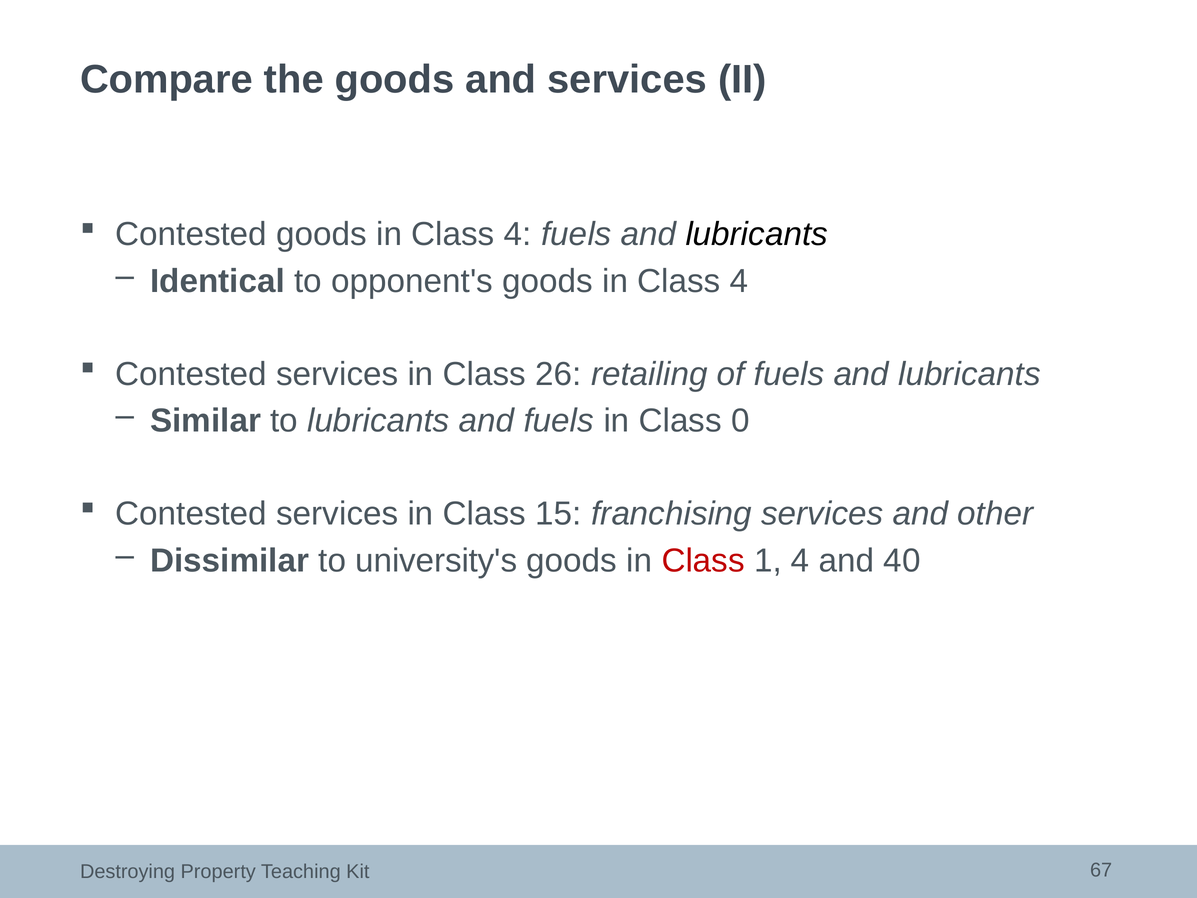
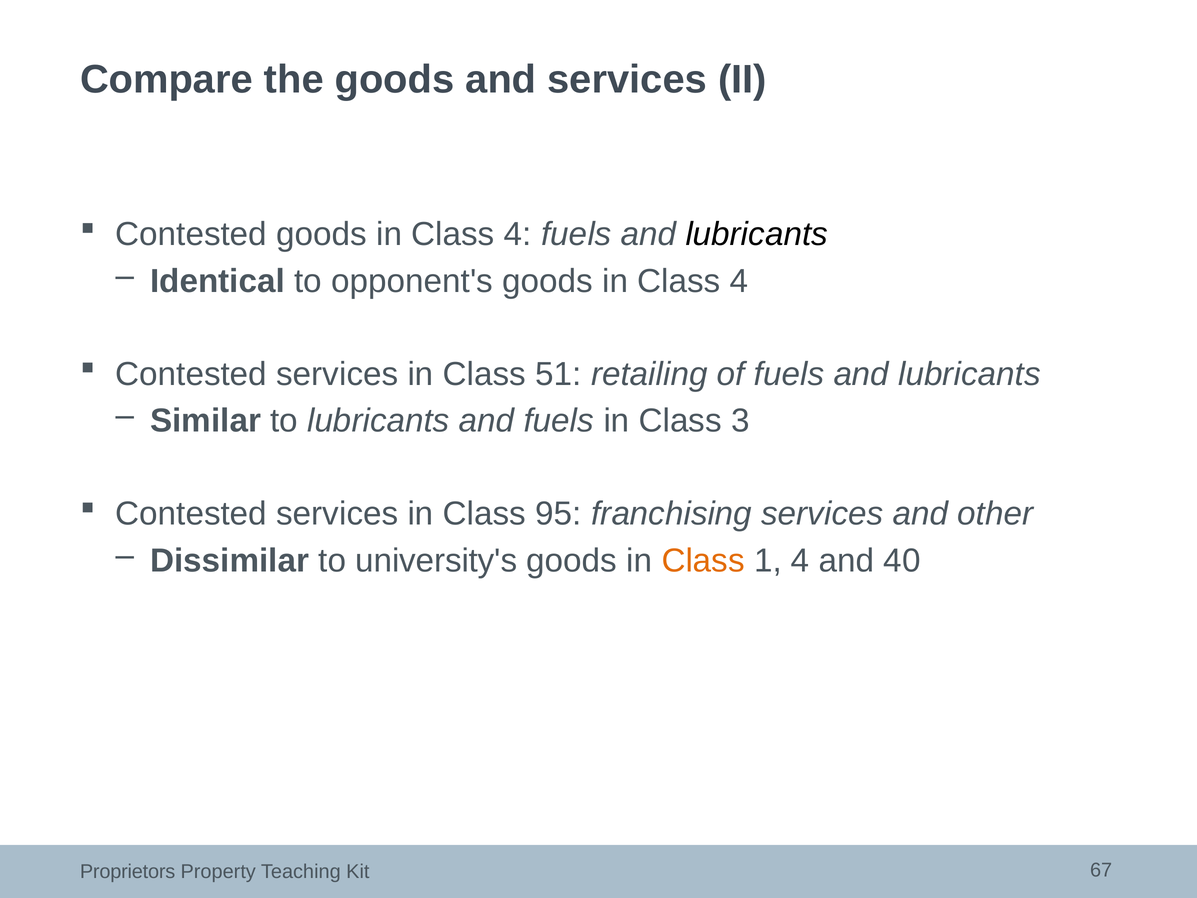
26: 26 -> 51
0: 0 -> 3
15: 15 -> 95
Class at (703, 560) colour: red -> orange
Destroying: Destroying -> Proprietors
